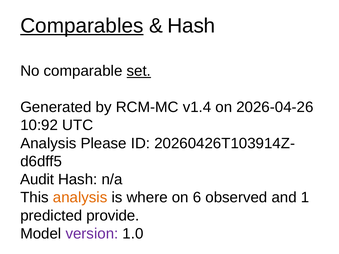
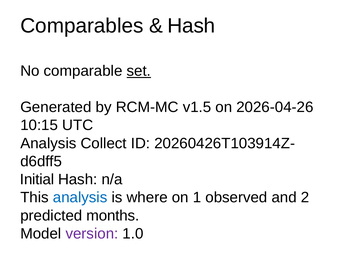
Comparables underline: present -> none
v1.4: v1.4 -> v1.5
10:92: 10:92 -> 10:15
Please: Please -> Collect
Audit: Audit -> Initial
analysis at (80, 198) colour: orange -> blue
6: 6 -> 1
1: 1 -> 2
provide: provide -> months
